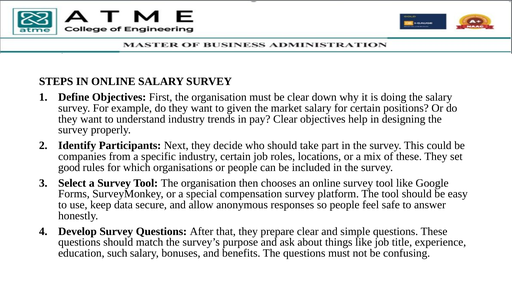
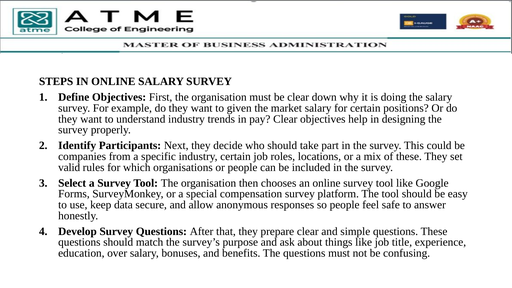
good: good -> valid
such: such -> over
